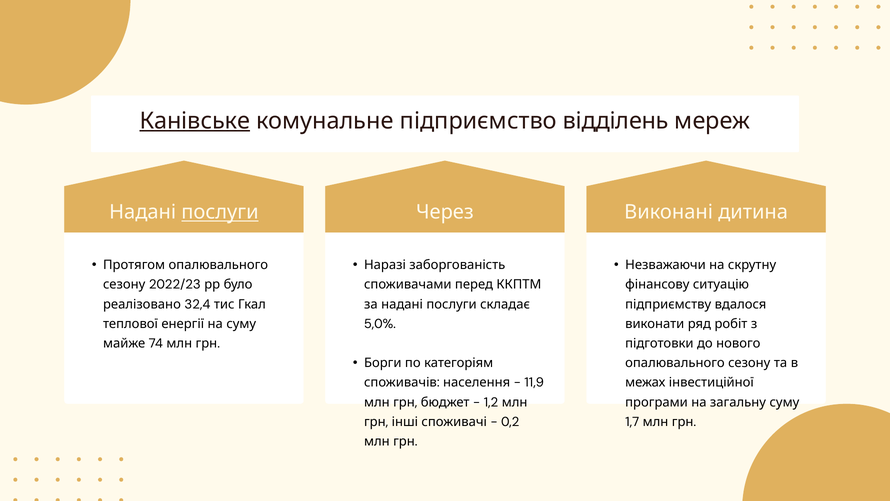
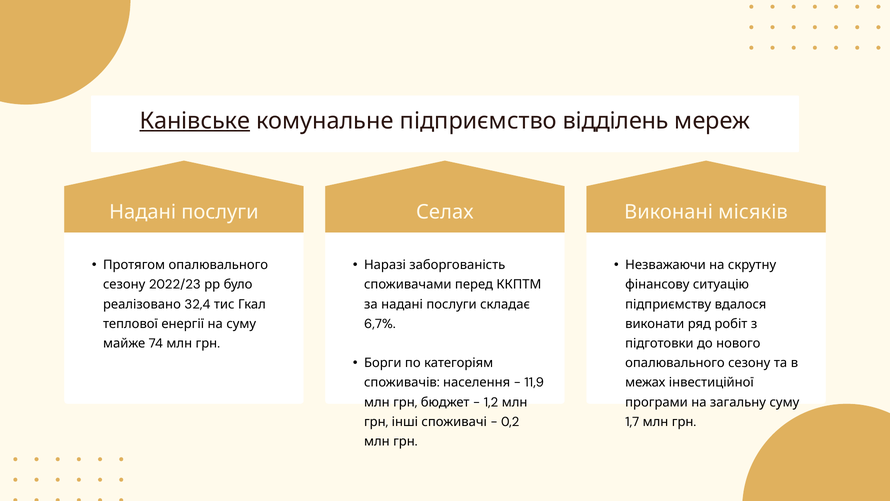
послуги at (220, 212) underline: present -> none
Через: Через -> Селах
дитина: дитина -> місяків
5,0%: 5,0% -> 6,7%
